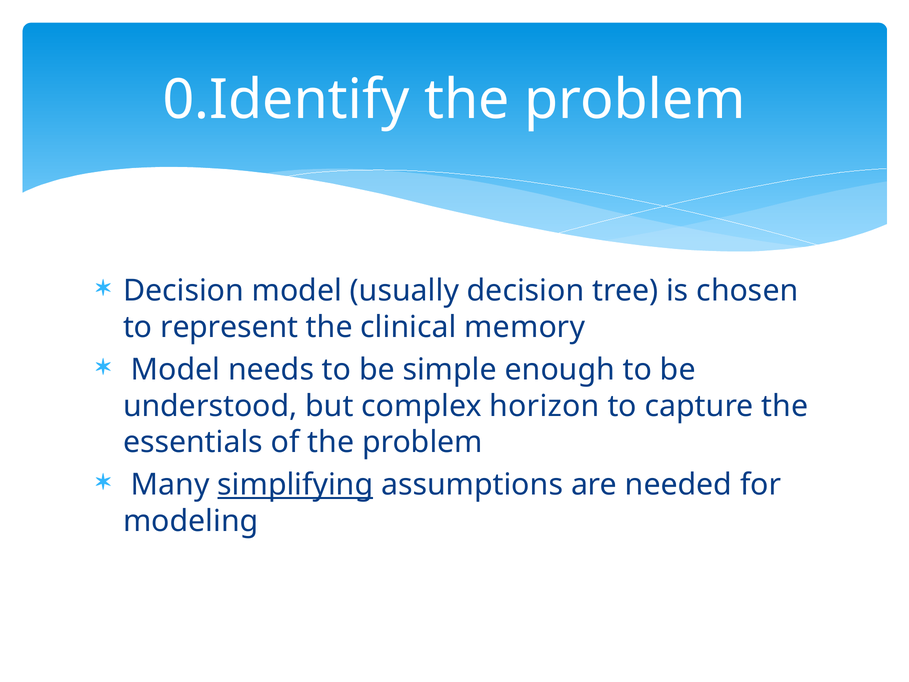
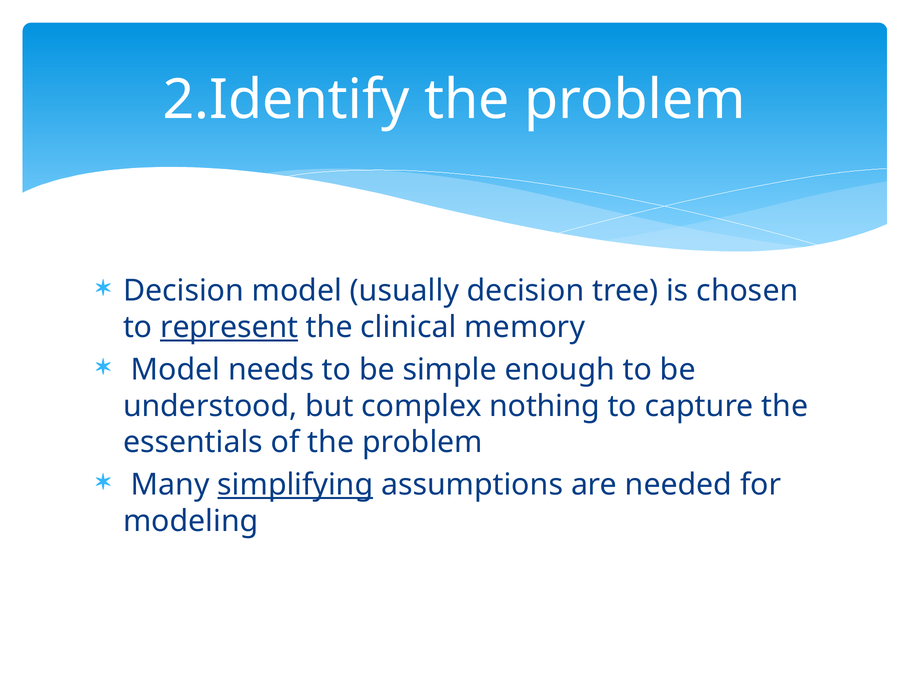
0.Identify: 0.Identify -> 2.Identify
represent underline: none -> present
horizon: horizon -> nothing
